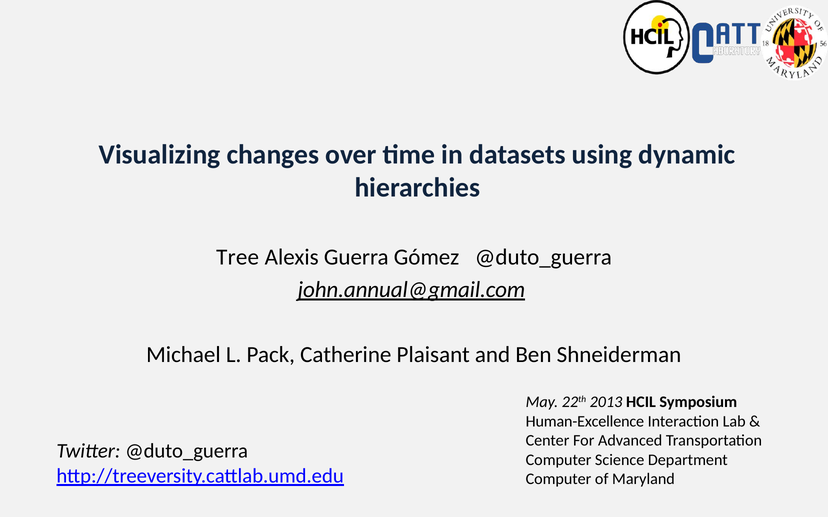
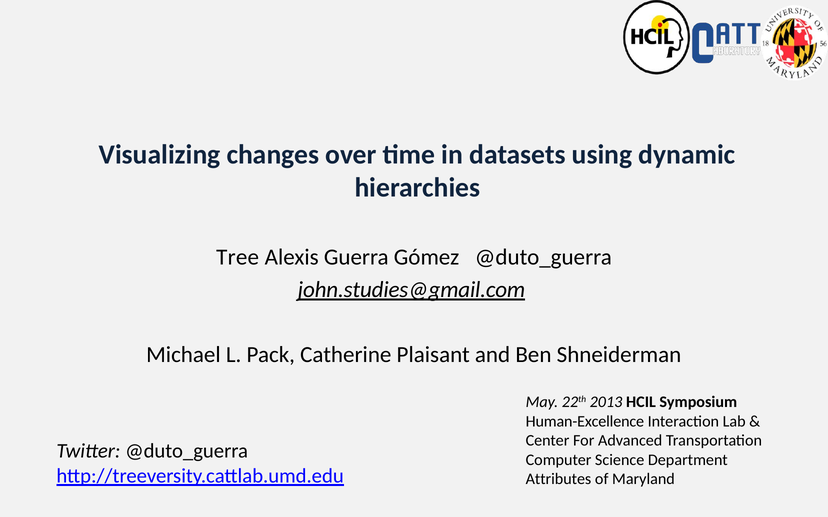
john.annual@gmail.com: john.annual@gmail.com -> john.studies@gmail.com
Computer at (558, 480): Computer -> Attributes
